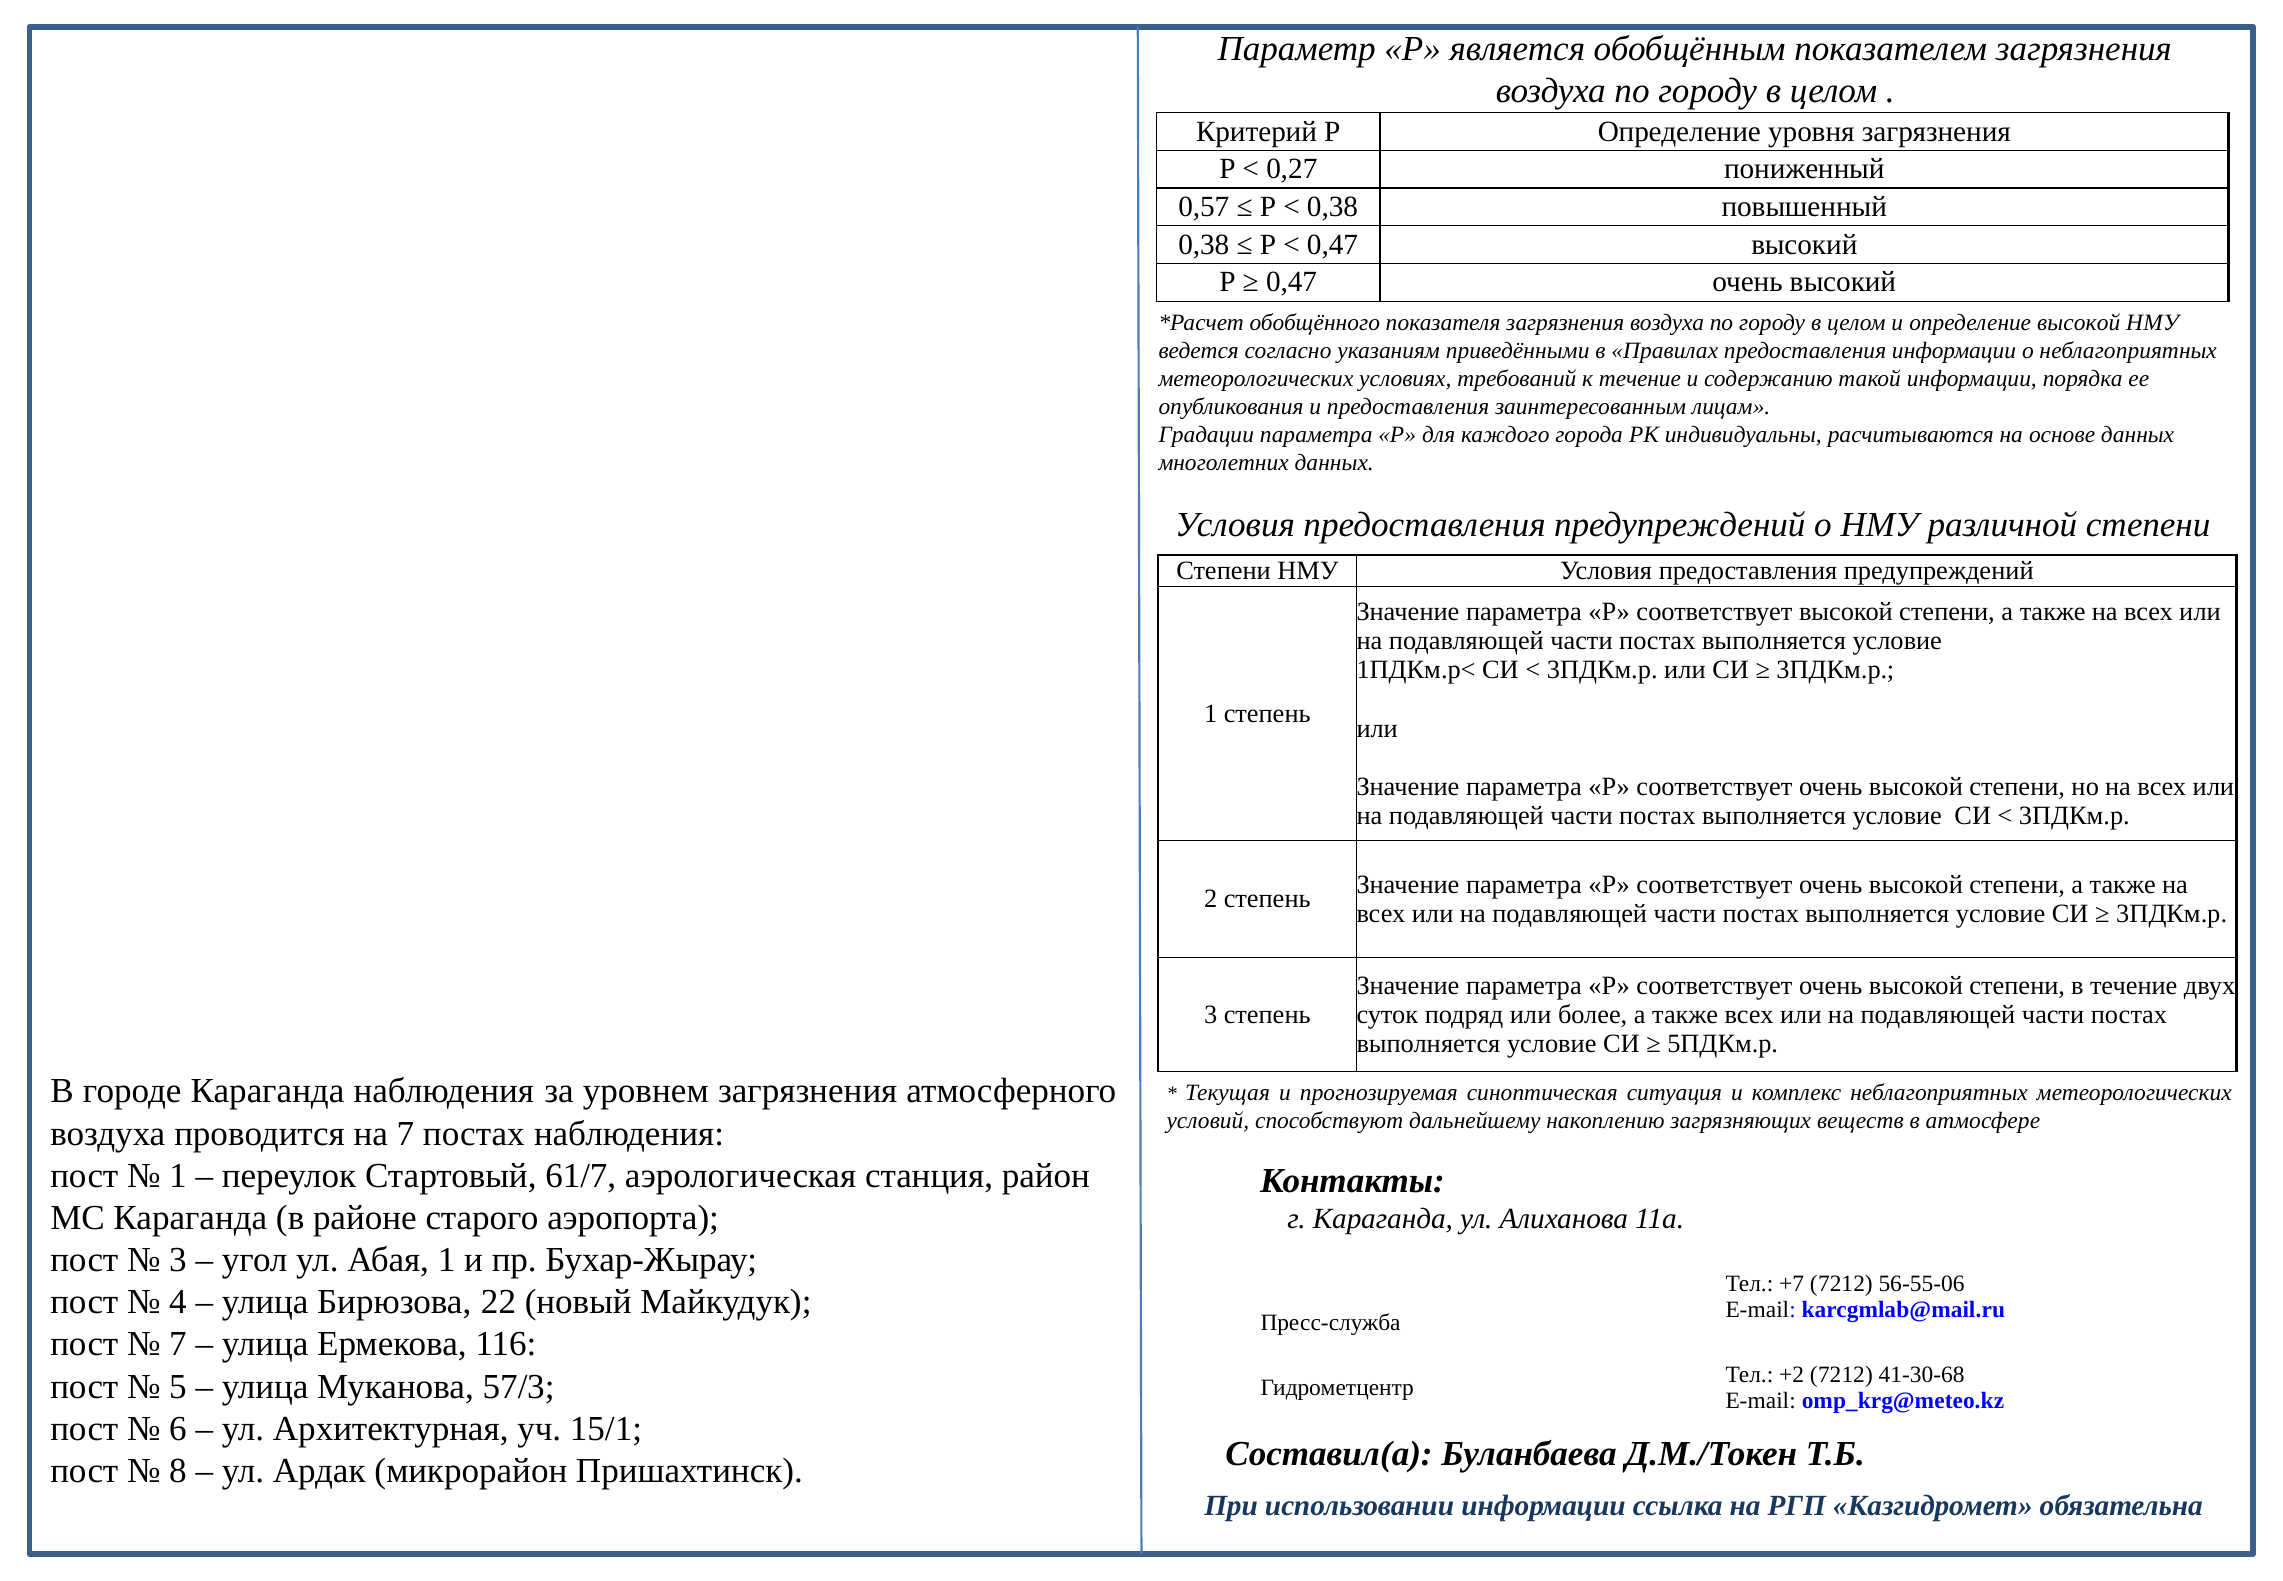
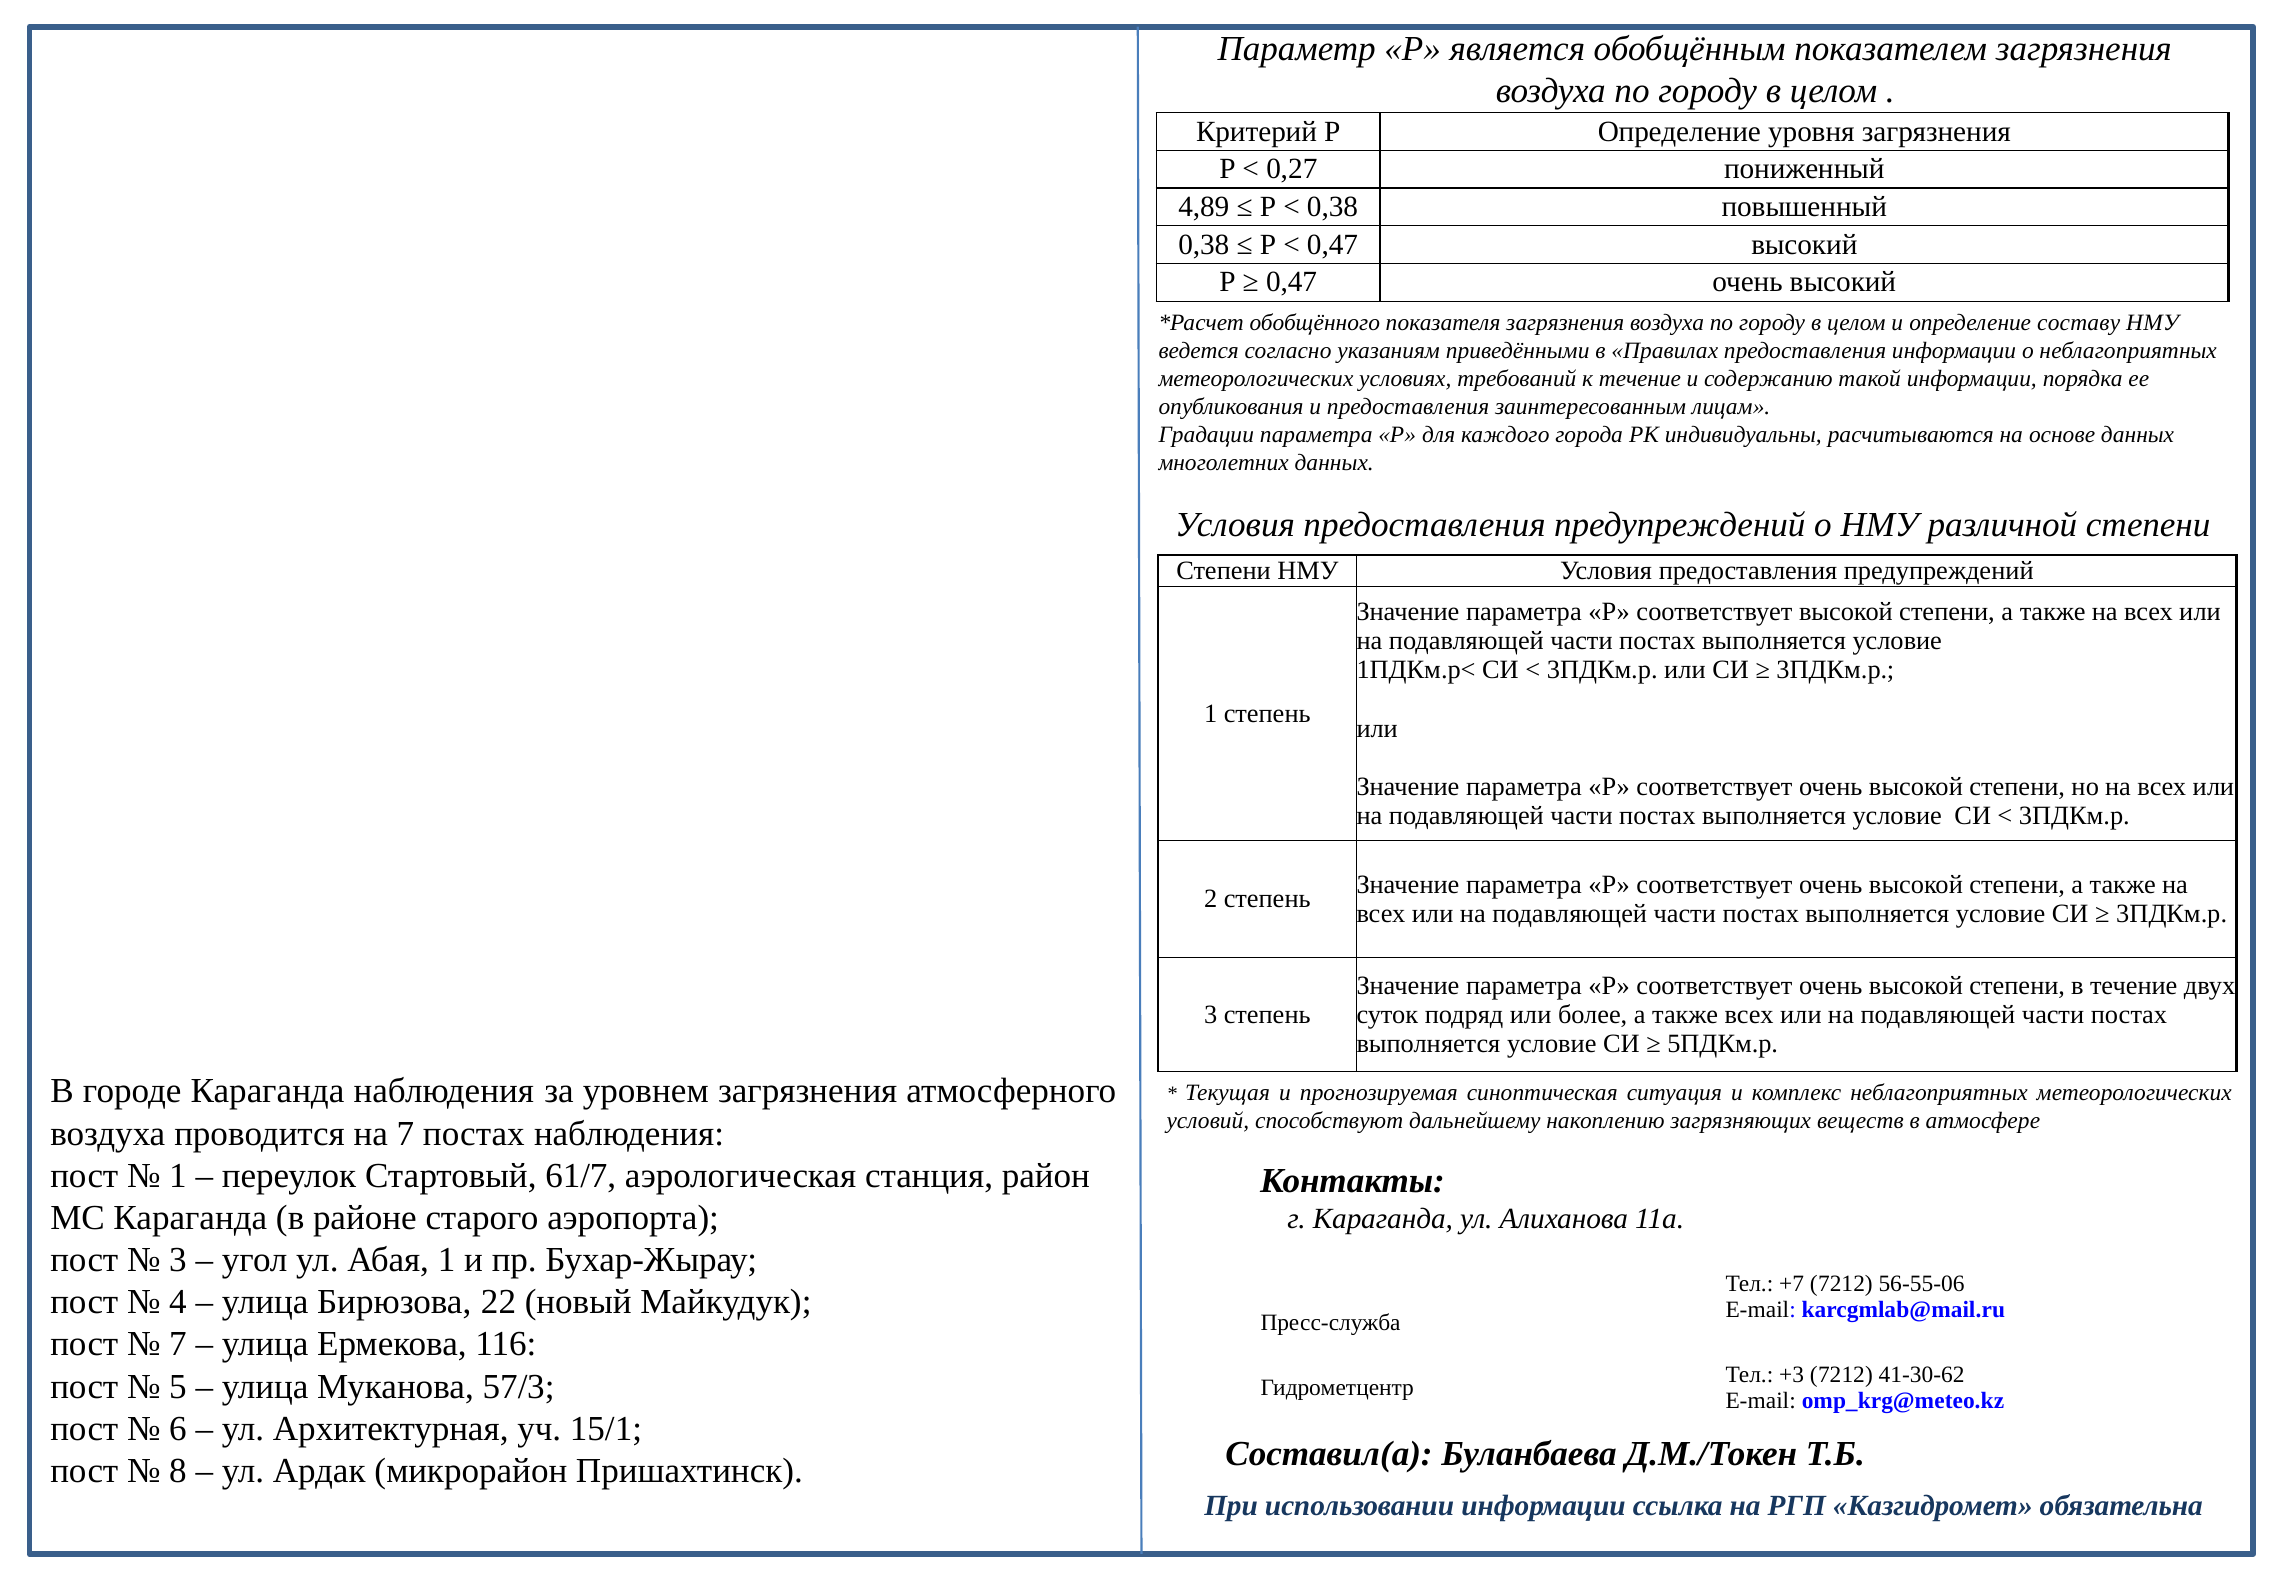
0,57: 0,57 -> 4,89
определение высокой: высокой -> составу
+2: +2 -> +3
41-30-68: 41-30-68 -> 41-30-62
